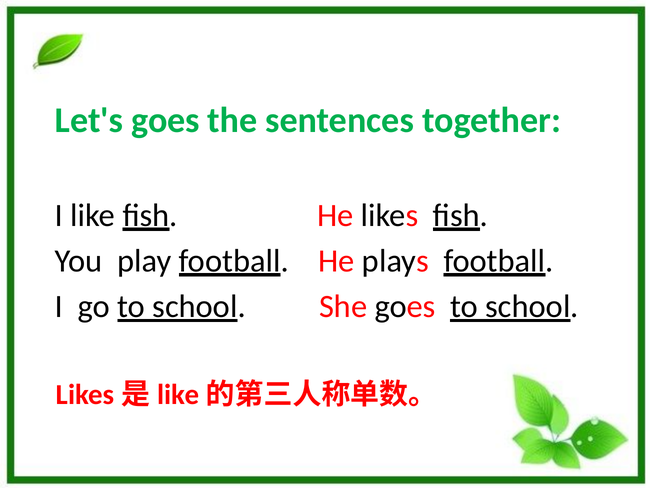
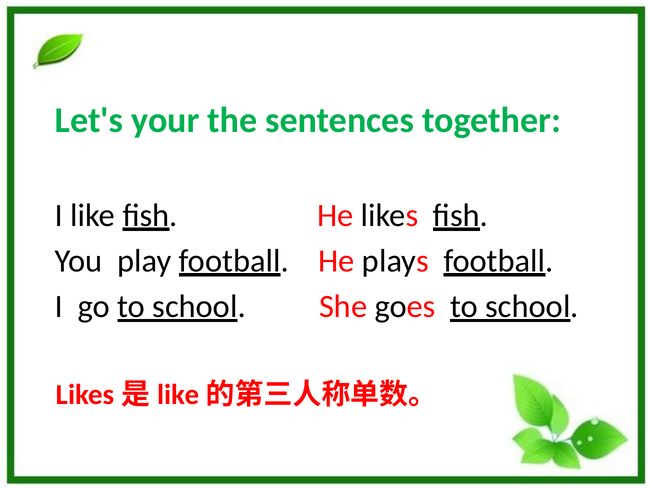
Let's goes: goes -> your
